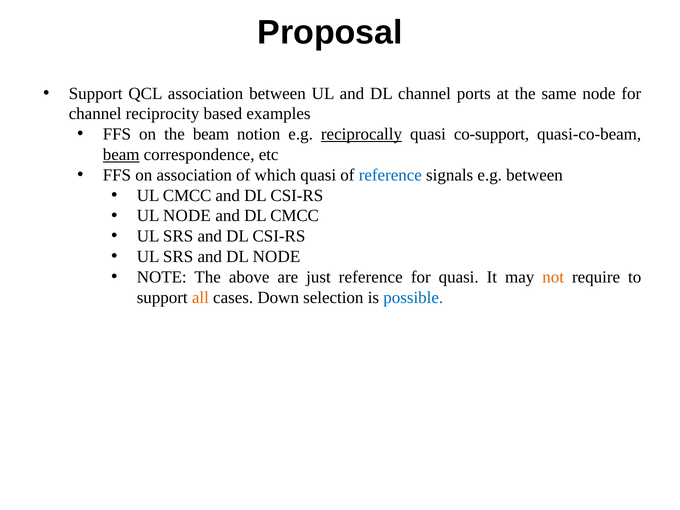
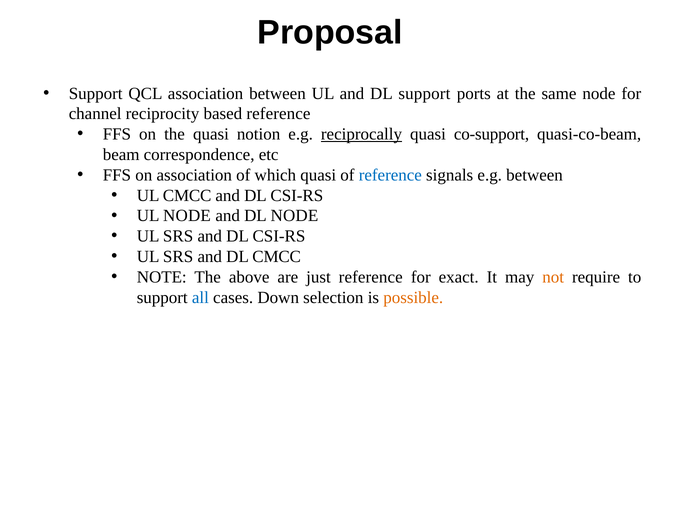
DL channel: channel -> support
based examples: examples -> reference
the beam: beam -> quasi
beam at (121, 155) underline: present -> none
DL CMCC: CMCC -> NODE
DL NODE: NODE -> CMCC
for quasi: quasi -> exact
all colour: orange -> blue
possible colour: blue -> orange
